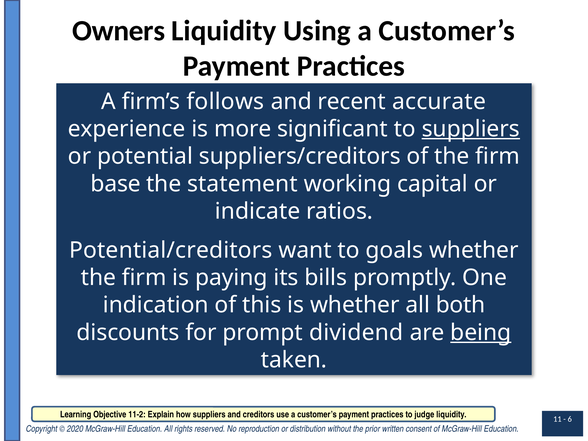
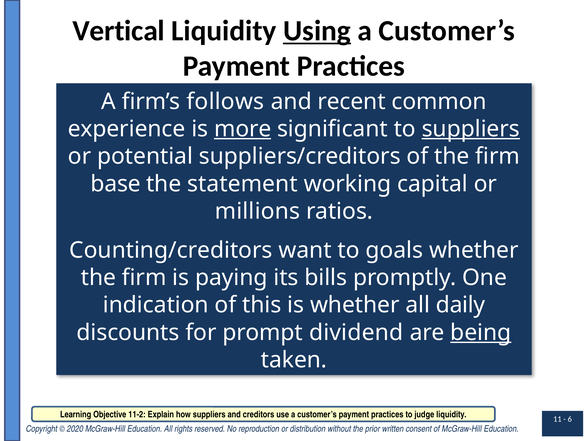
Owners: Owners -> Vertical
Using underline: none -> present
accurate: accurate -> common
more underline: none -> present
indicate: indicate -> millions
Potential/creditors: Potential/creditors -> Counting/creditors
both: both -> daily
